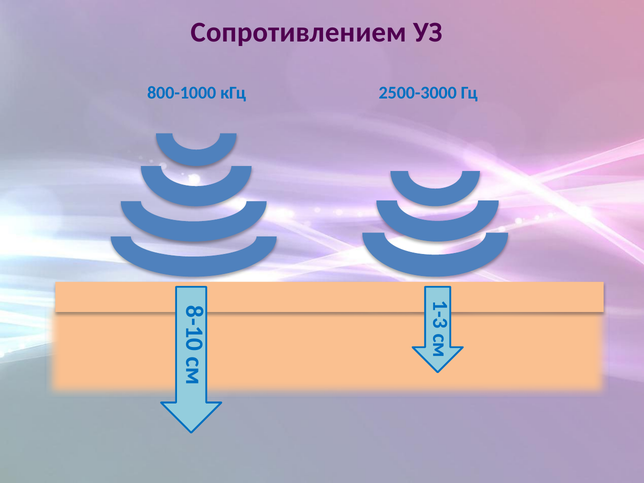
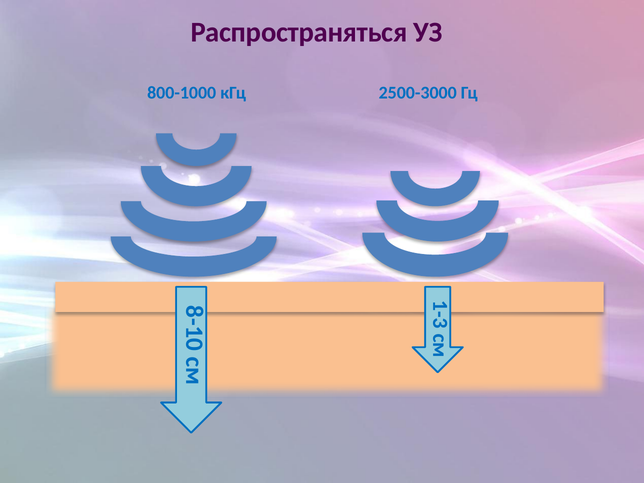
Сопротивлением: Сопротивлением -> Распространяться
